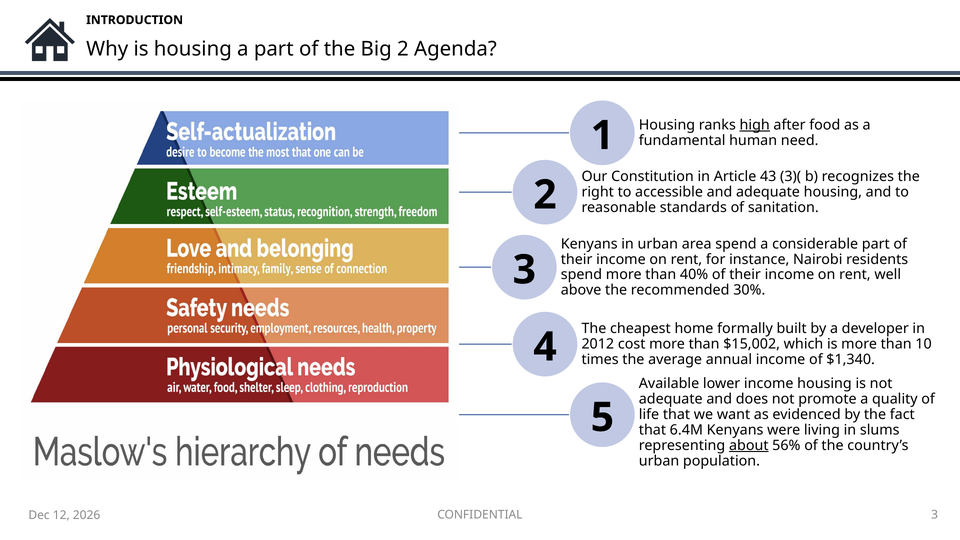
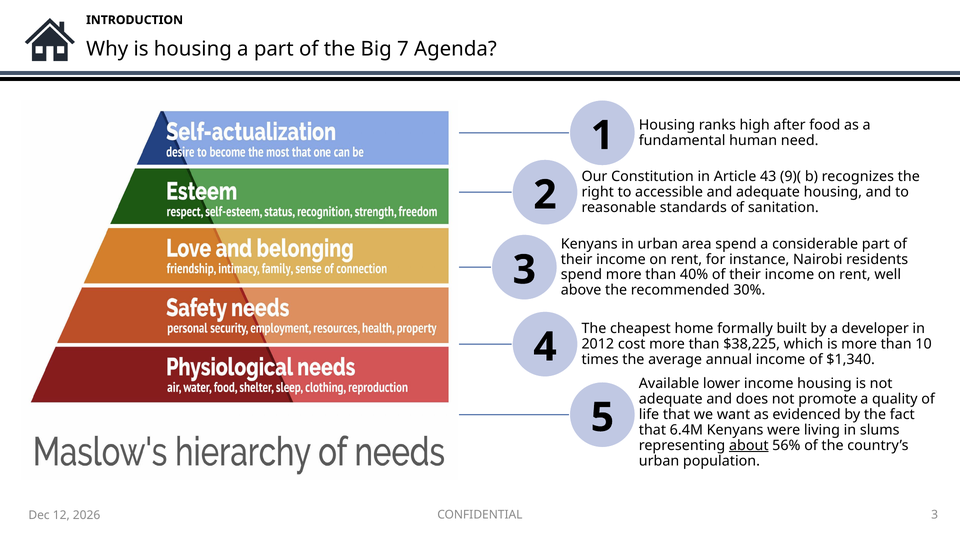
Big 2: 2 -> 7
high underline: present -> none
3)(: 3)( -> 9)(
$15,002: $15,002 -> $38,225
